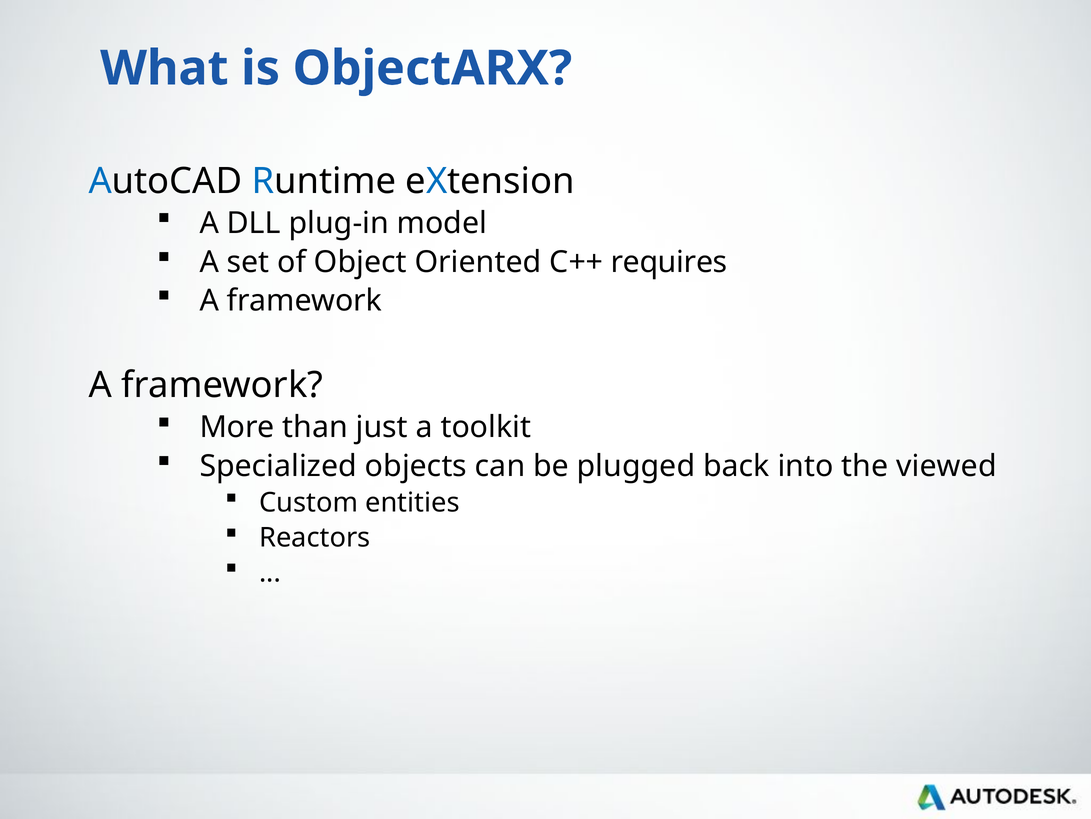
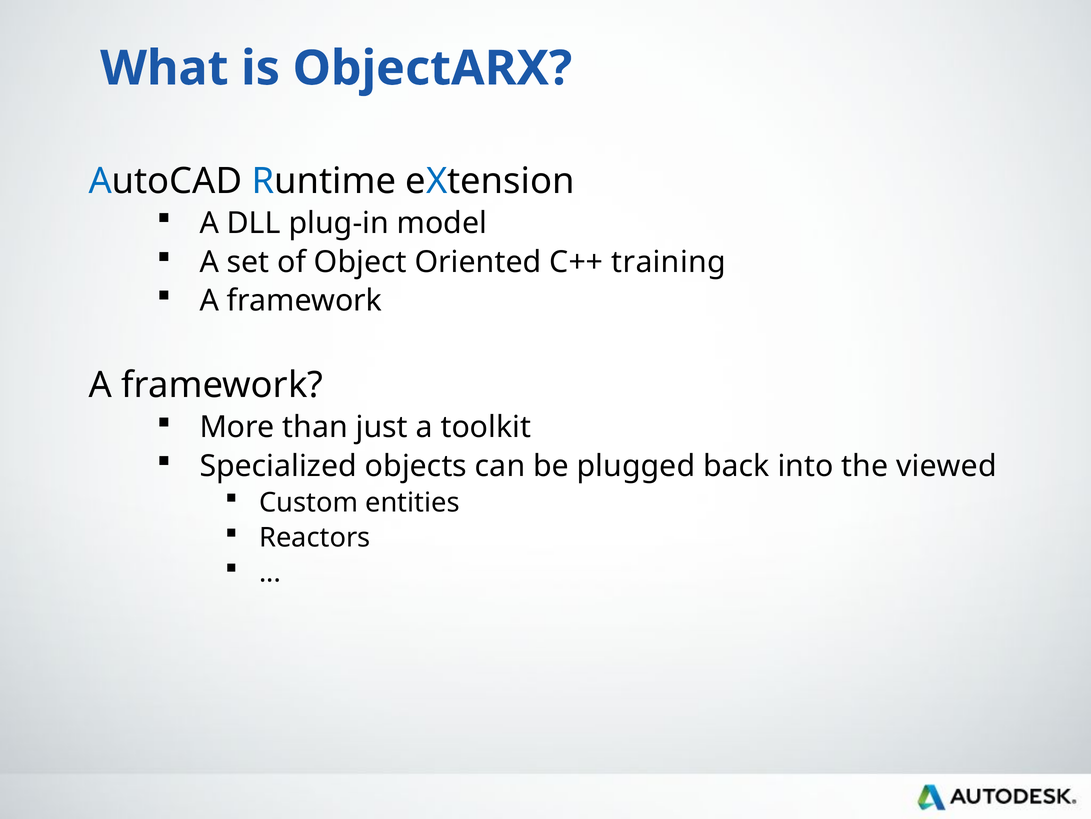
requires: requires -> training
